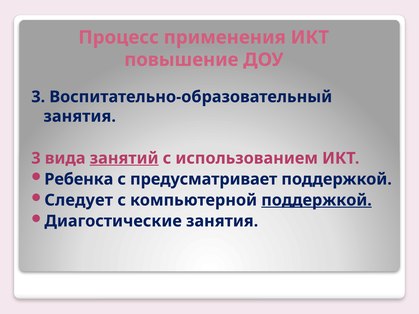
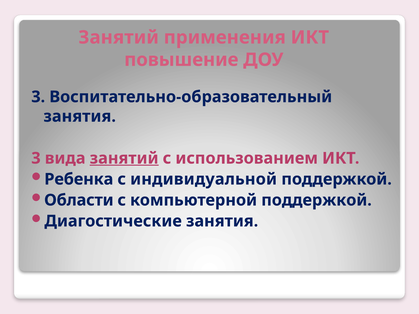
Процесс at (119, 37): Процесс -> Занятий
предусматривает: предусматривает -> индивидуальной
Следует: Следует -> Области
поддержкой at (317, 200) underline: present -> none
